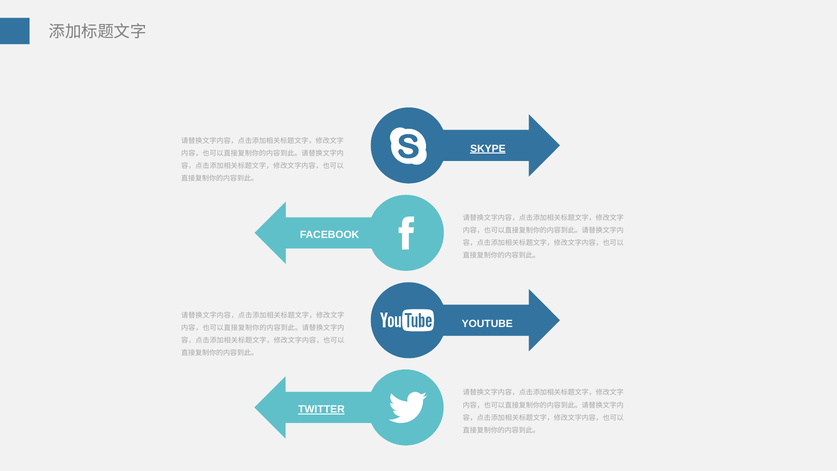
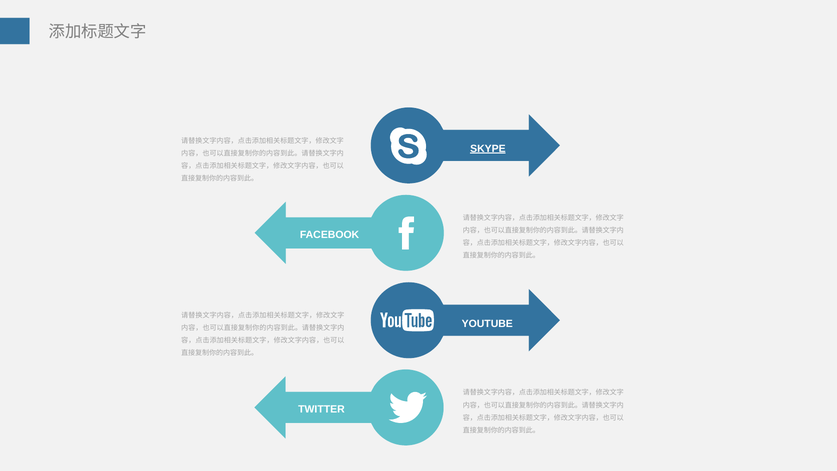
TWITTER underline: present -> none
